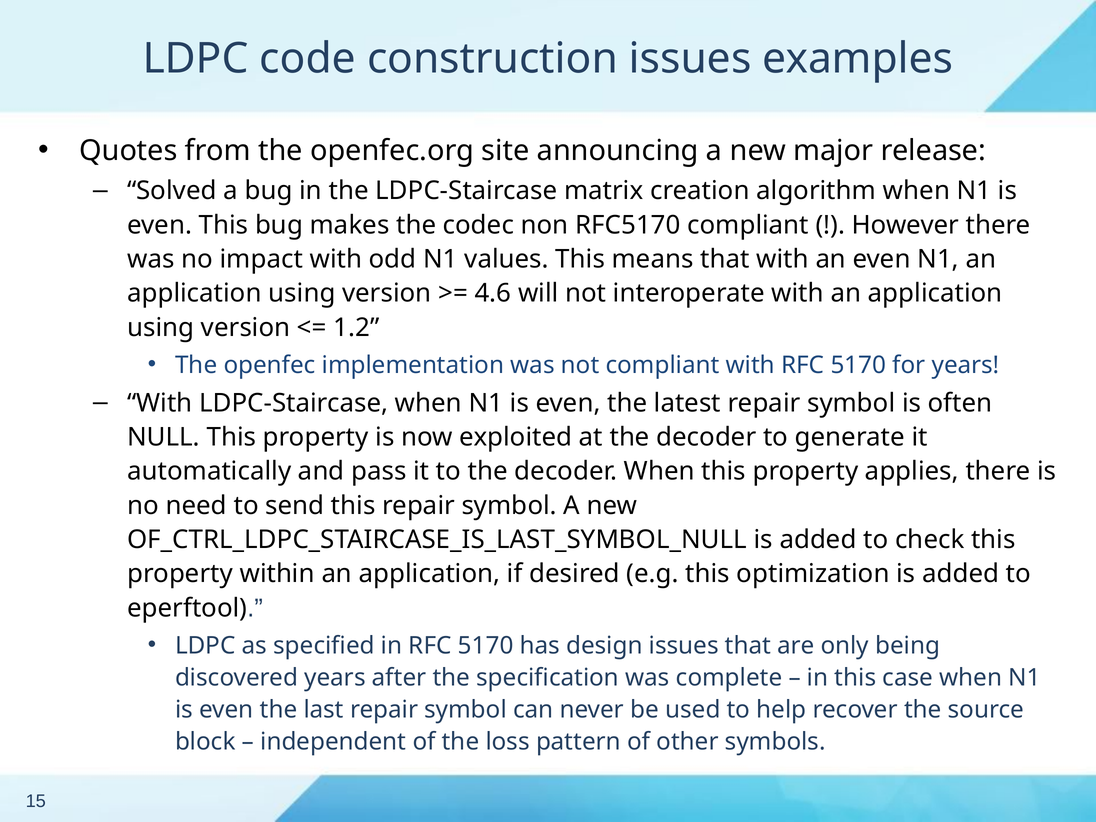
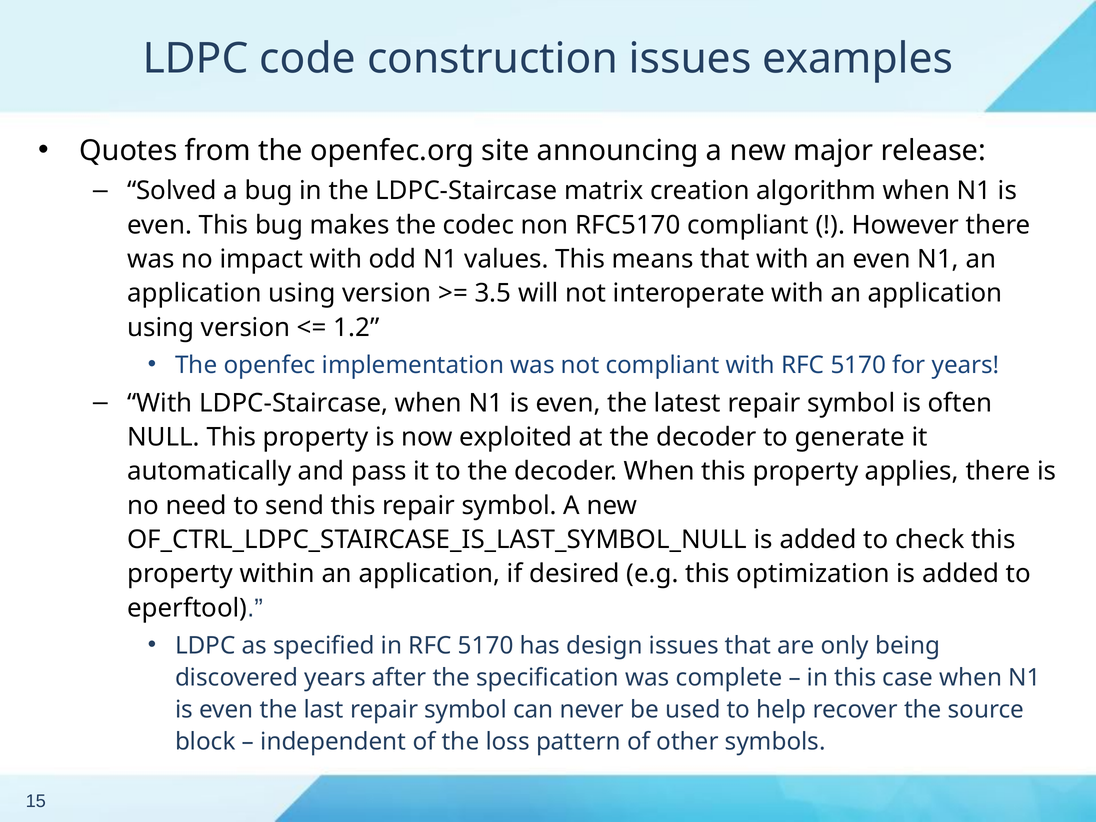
4.6: 4.6 -> 3.5
